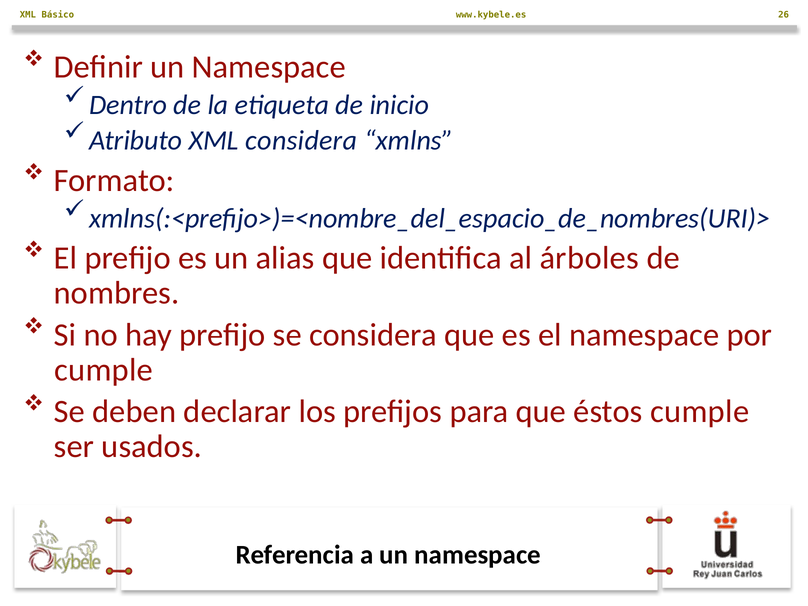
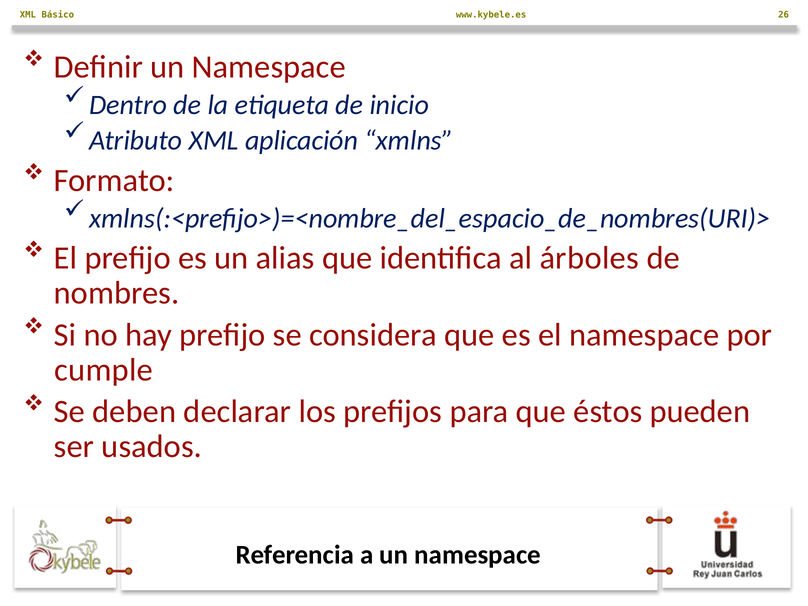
XML considera: considera -> aplicación
éstos cumple: cumple -> pueden
